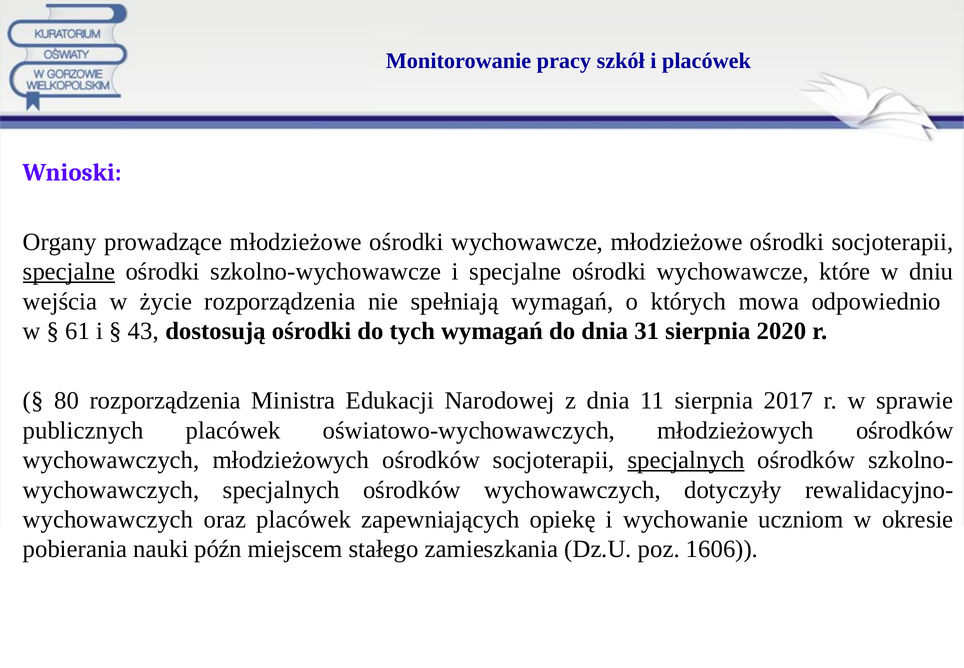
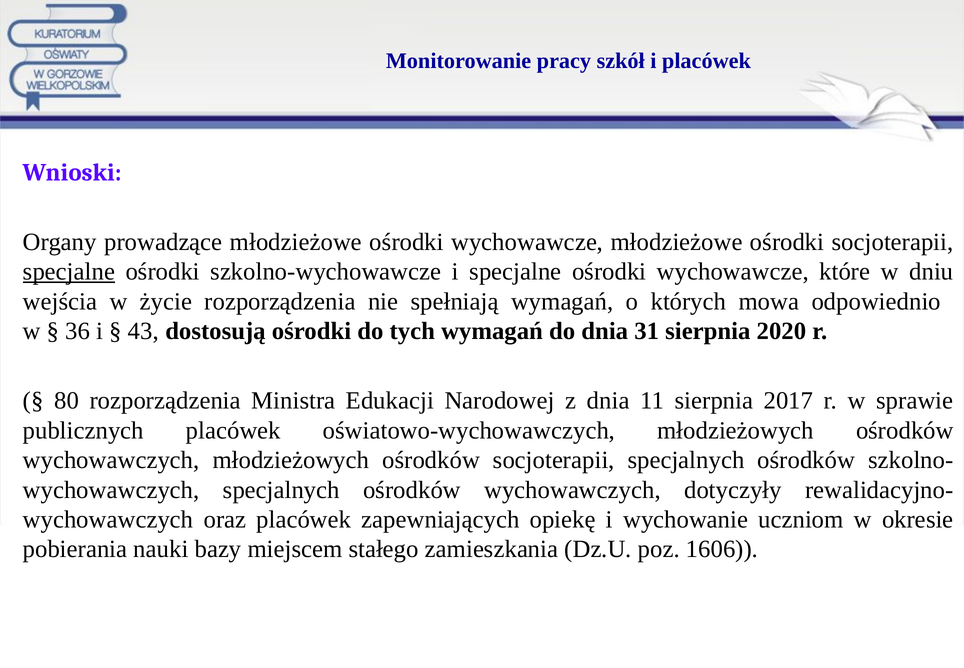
61: 61 -> 36
specjalnych at (686, 460) underline: present -> none
późn: późn -> bazy
